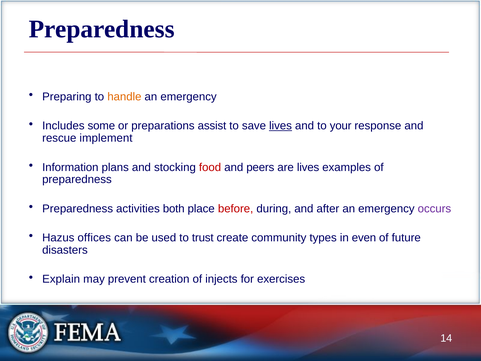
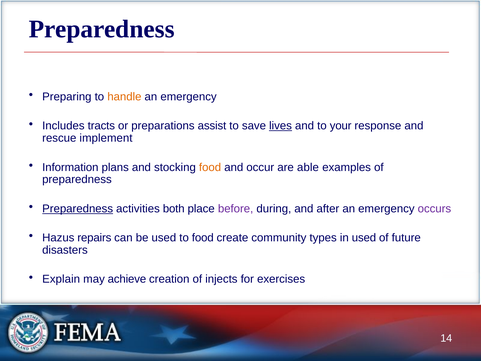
some: some -> tracts
food at (210, 167) colour: red -> orange
peers: peers -> occur
are lives: lives -> able
Preparedness at (78, 209) underline: none -> present
before colour: red -> purple
offices: offices -> repairs
to trust: trust -> food
in even: even -> used
prevent: prevent -> achieve
